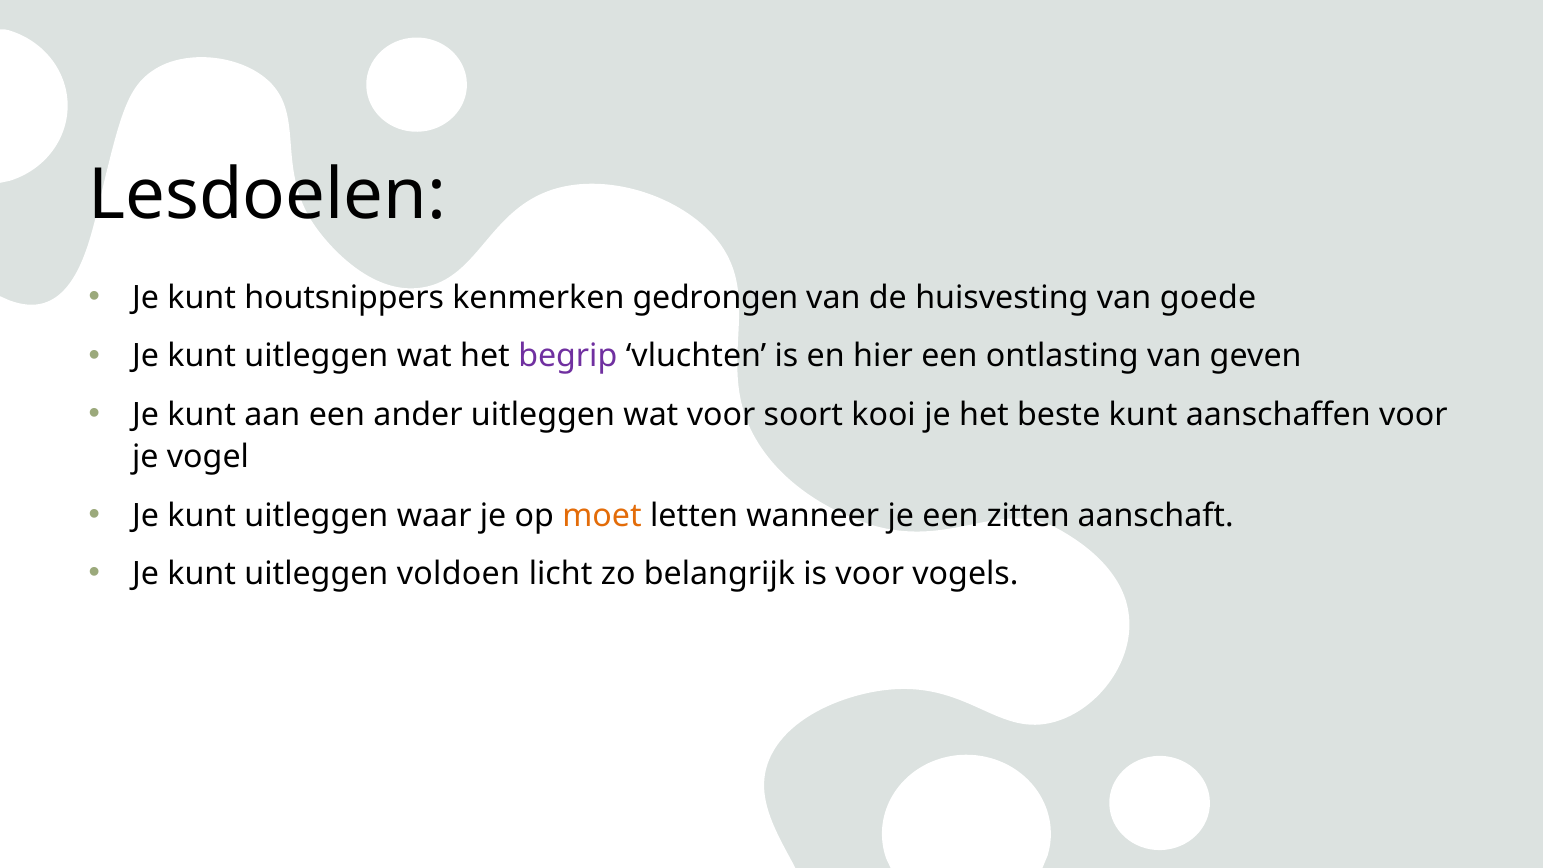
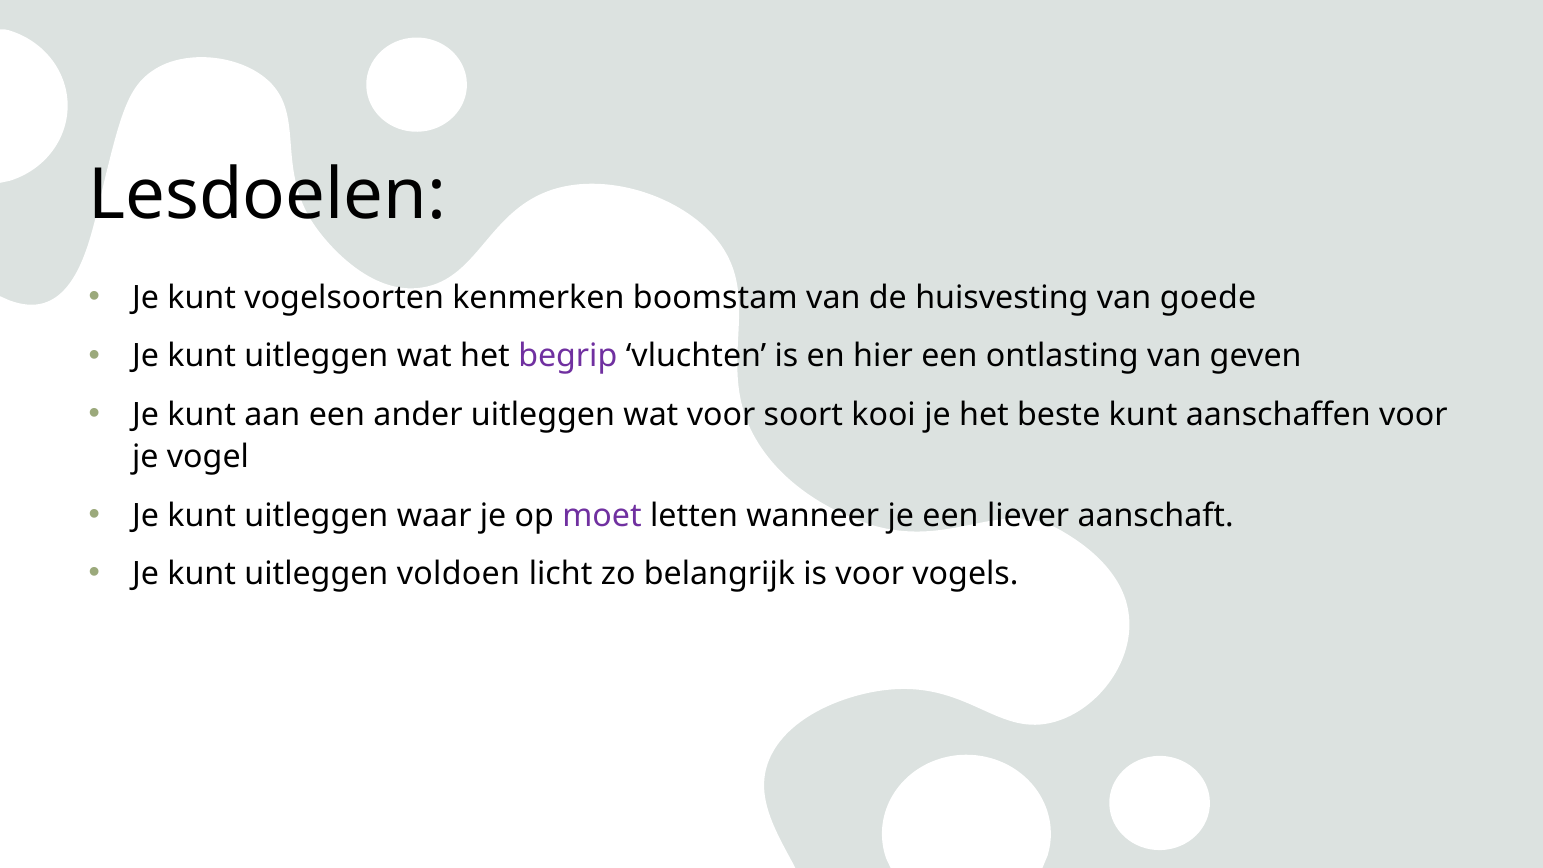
houtsnippers: houtsnippers -> vogelsoorten
gedrongen: gedrongen -> boomstam
moet colour: orange -> purple
zitten: zitten -> liever
